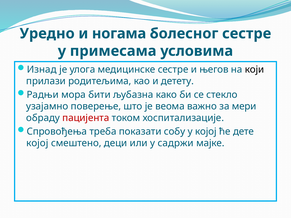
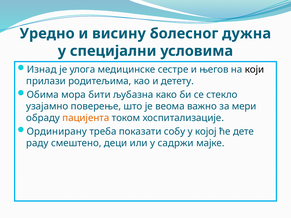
ногама: ногама -> висину
болесног сестре: сестре -> дужна
примесама: примесама -> специјални
Радњи: Радњи -> Обима
пацијента colour: red -> orange
Спровођења: Спровођења -> Ординирану
којој at (37, 143): којој -> раду
